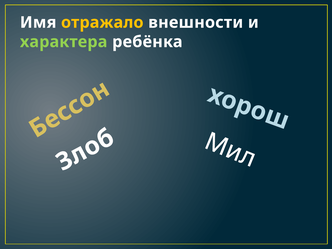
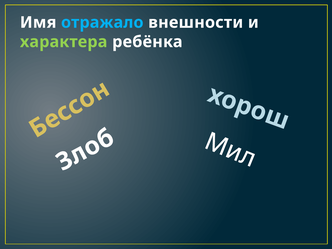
отражало colour: yellow -> light blue
